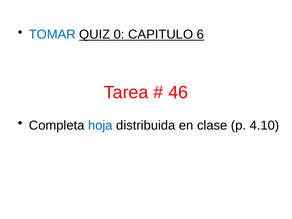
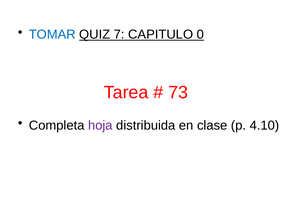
0: 0 -> 7
6: 6 -> 0
46: 46 -> 73
hoja colour: blue -> purple
